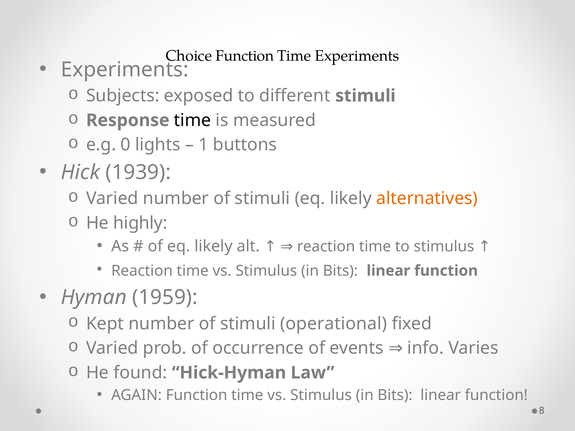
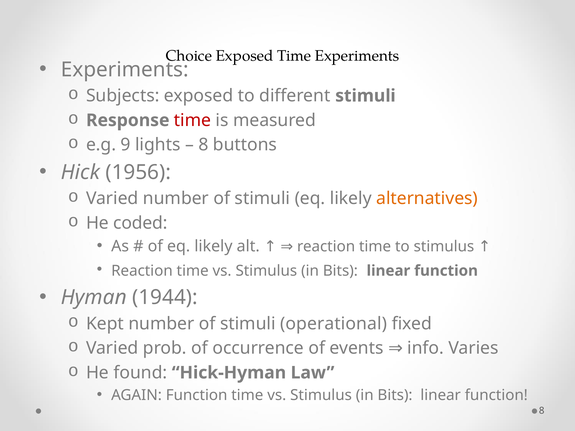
Choice Function: Function -> Exposed
time at (193, 120) colour: black -> red
0: 0 -> 9
1 at (203, 145): 1 -> 8
1939: 1939 -> 1956
highly: highly -> coded
1959: 1959 -> 1944
